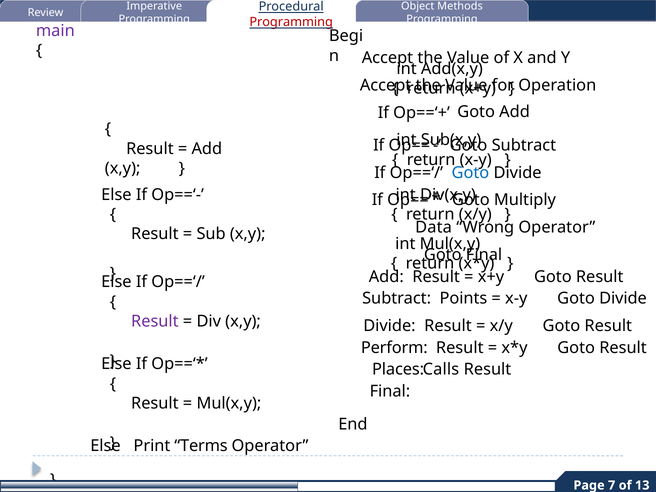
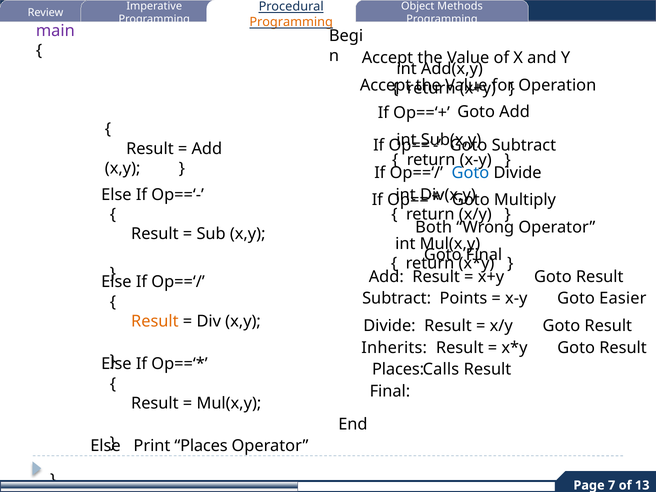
Programming at (291, 22) colour: red -> orange
Data: Data -> Both
x-y Goto Divide: Divide -> Easier
Result at (155, 321) colour: purple -> orange
Perform: Perform -> Inherits
Print Terms: Terms -> Places
